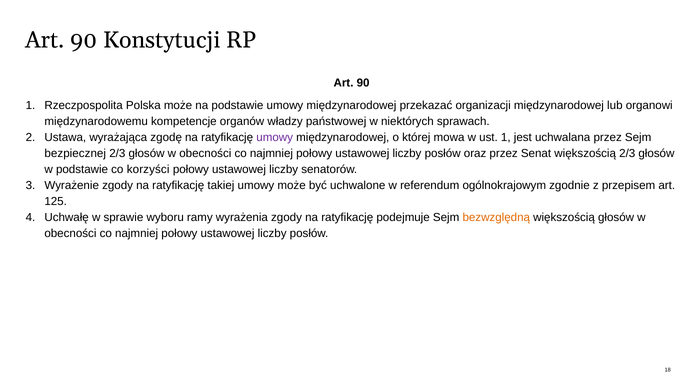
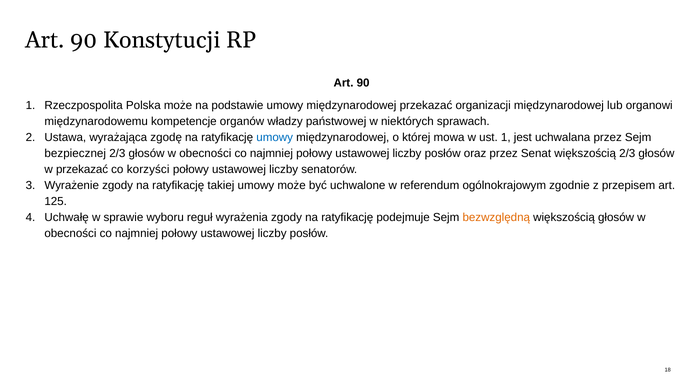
umowy at (275, 138) colour: purple -> blue
w podstawie: podstawie -> przekazać
ramy: ramy -> reguł
